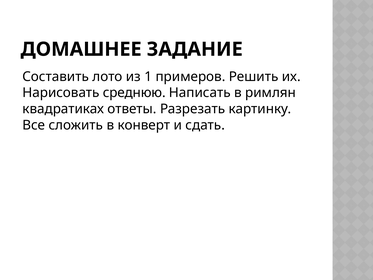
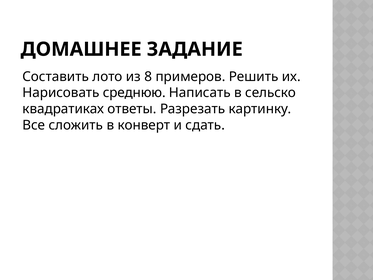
1: 1 -> 8
римлян: римлян -> сельско
